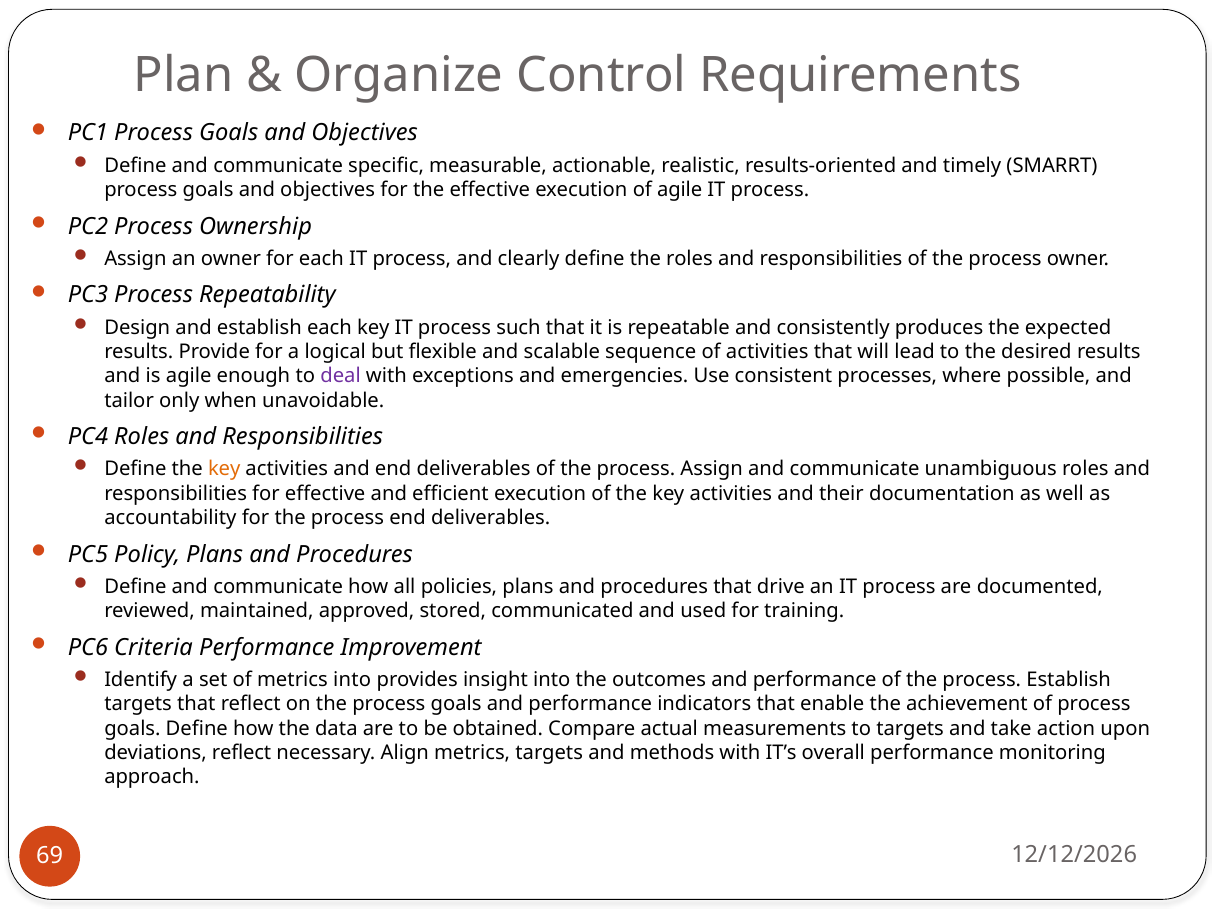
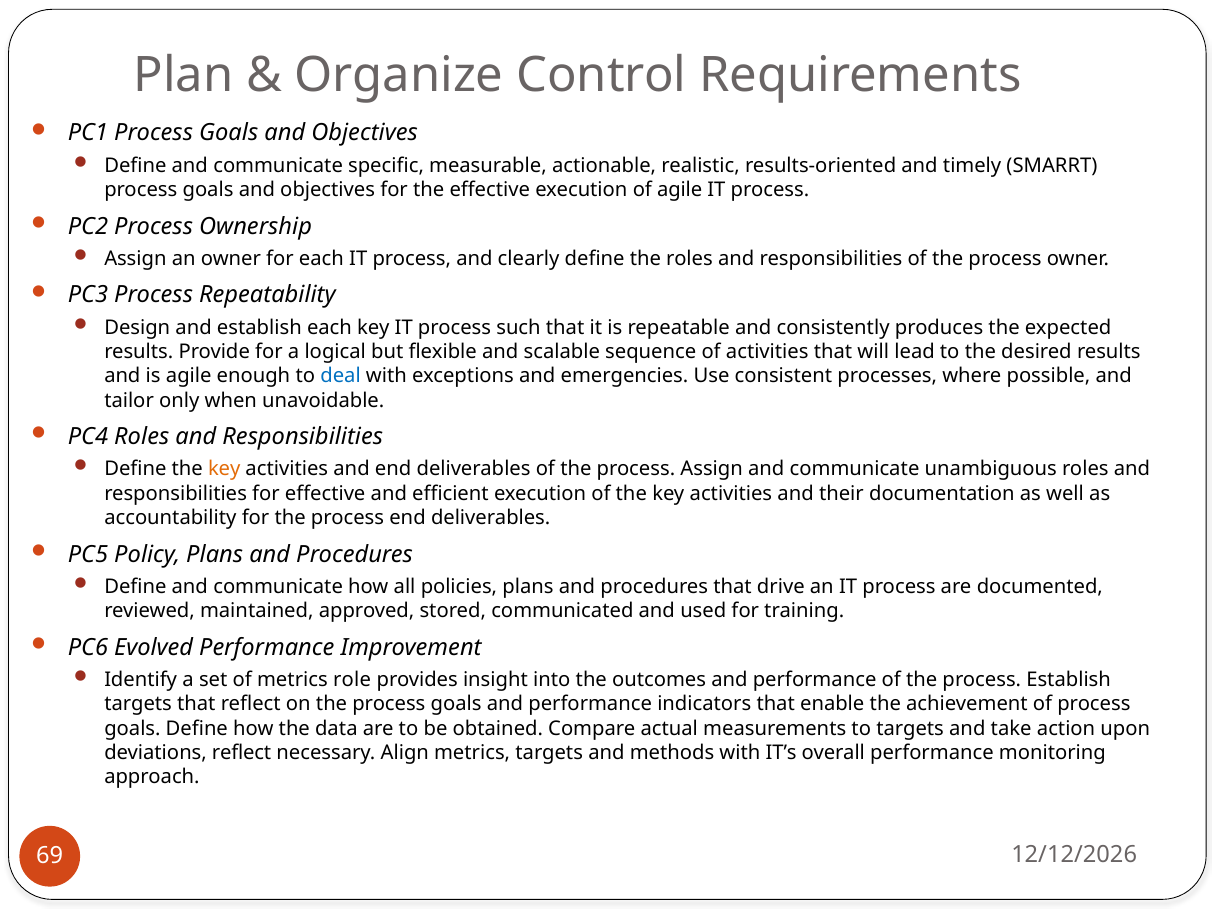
deal colour: purple -> blue
Criteria: Criteria -> Evolved
metrics into: into -> role
